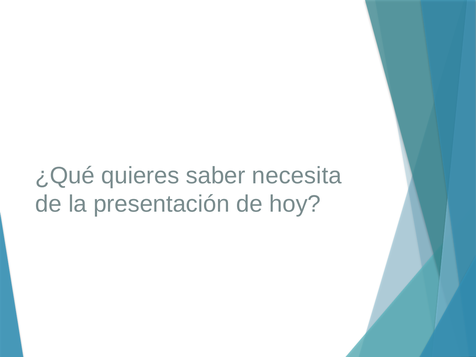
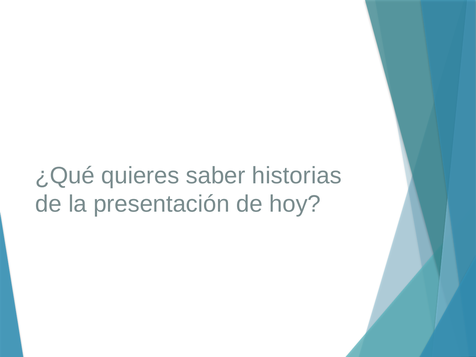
necesita: necesita -> historias
